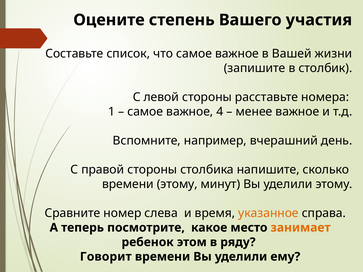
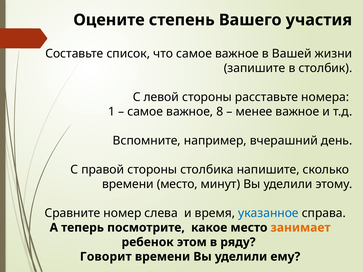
4: 4 -> 8
времени этому: этому -> место
указанное colour: orange -> blue
